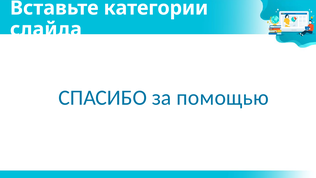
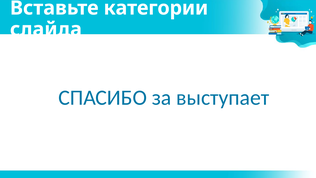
помощью: помощью -> выступает
